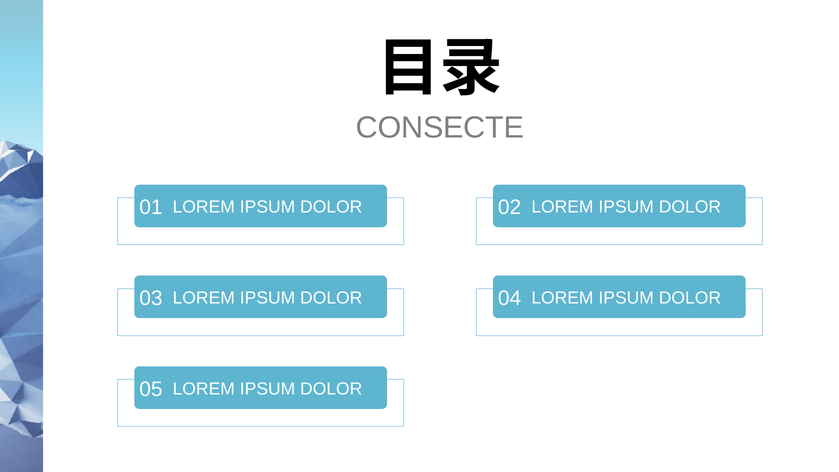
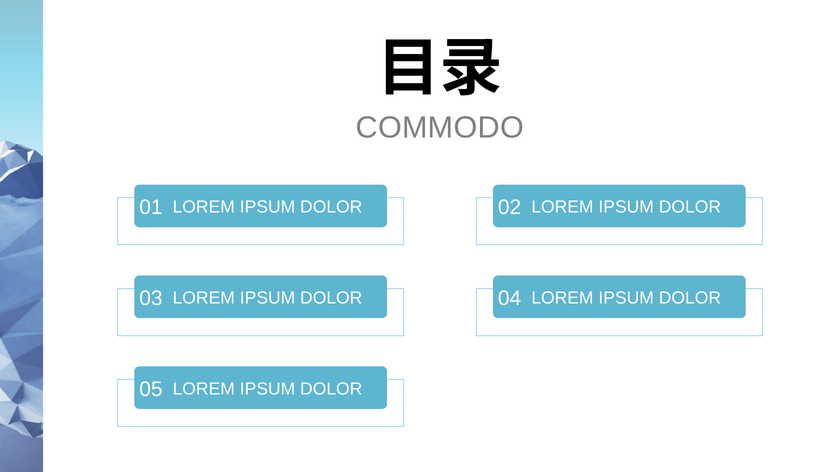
CONSECTE: CONSECTE -> COMMODO
